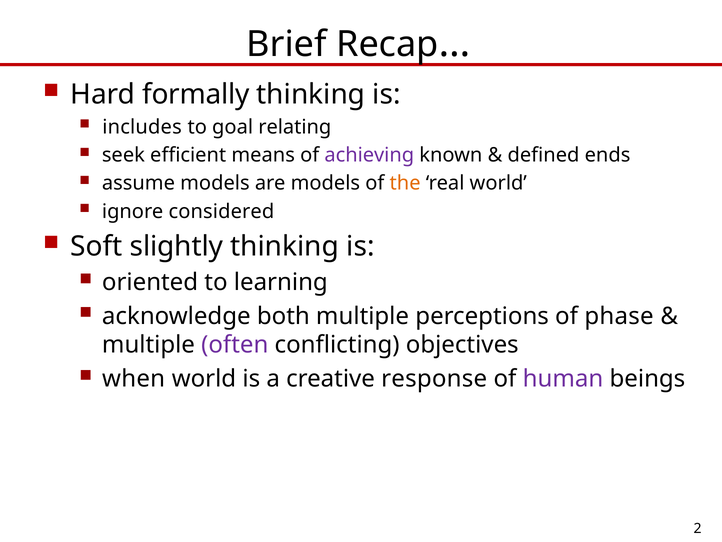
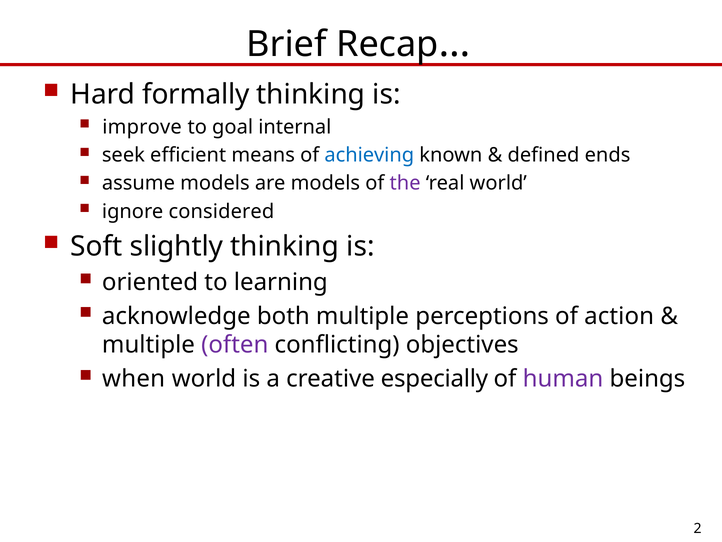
includes: includes -> improve
relating: relating -> internal
achieving colour: purple -> blue
the colour: orange -> purple
phase: phase -> action
response: response -> especially
